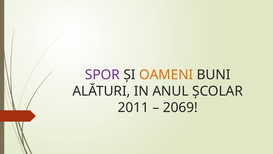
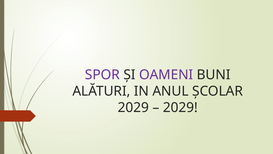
OAMENI colour: orange -> purple
2011 at (133, 107): 2011 -> 2029
2069 at (180, 107): 2069 -> 2029
